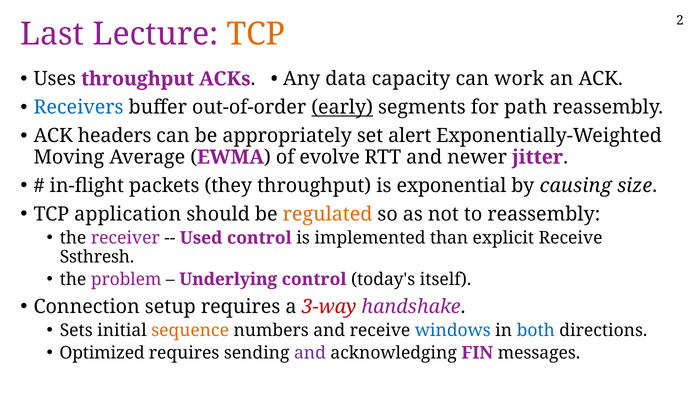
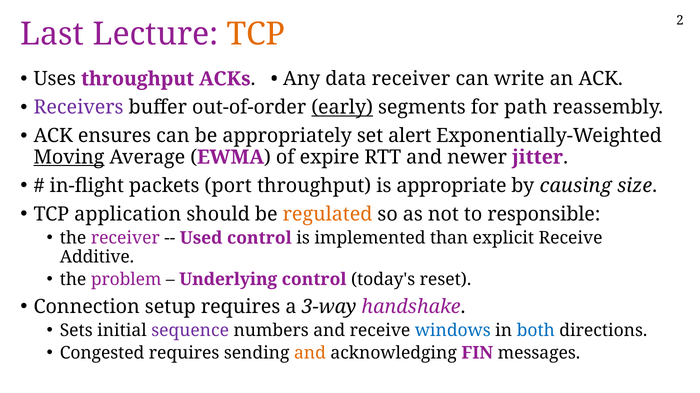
data capacity: capacity -> receiver
work: work -> write
Receivers colour: blue -> purple
headers: headers -> ensures
Moving underline: none -> present
evolve: evolve -> expire
they: they -> port
exponential: exponential -> appropriate
to reassembly: reassembly -> responsible
Ssthresh: Ssthresh -> Additive
itself: itself -> reset
3-way colour: red -> black
sequence colour: orange -> purple
Optimized: Optimized -> Congested
and at (310, 353) colour: purple -> orange
